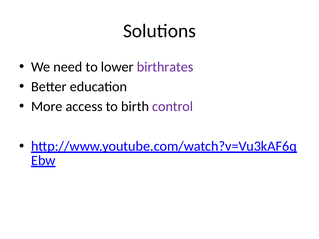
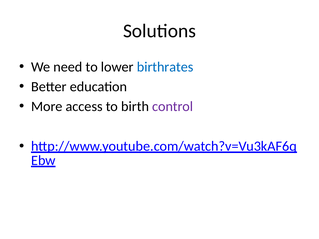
birthrates colour: purple -> blue
